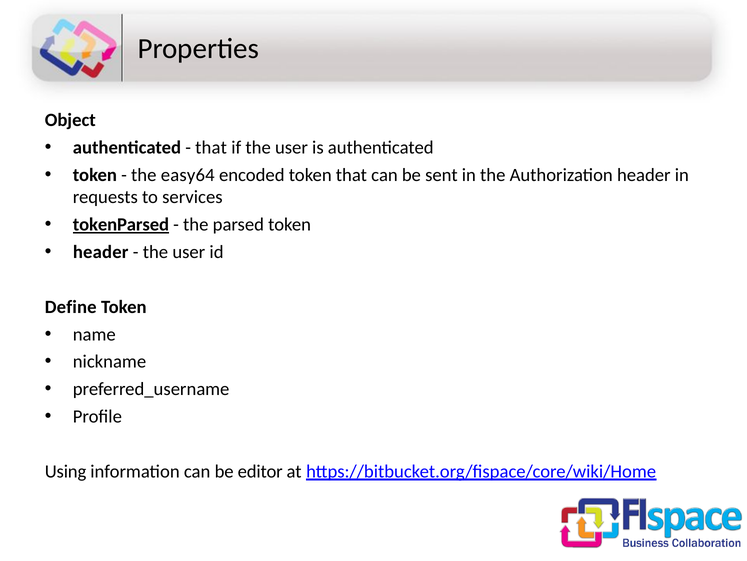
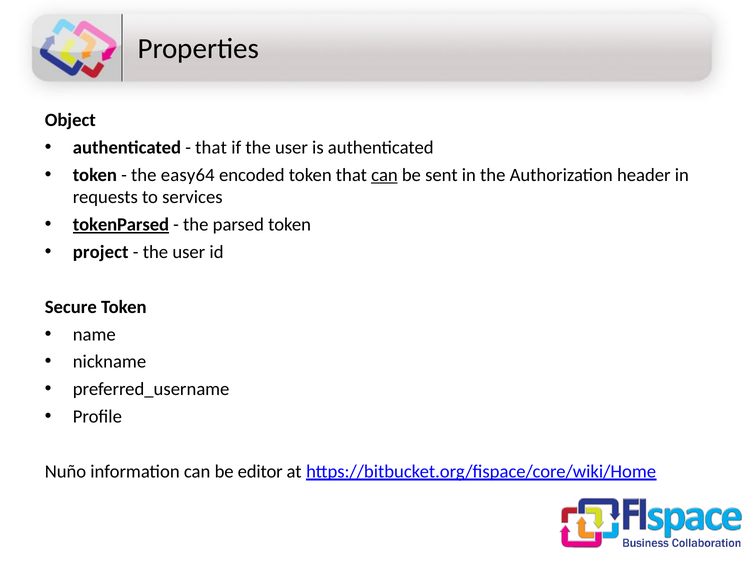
can at (384, 175) underline: none -> present
header at (101, 252): header -> project
Define: Define -> Secure
Using: Using -> Nuño
